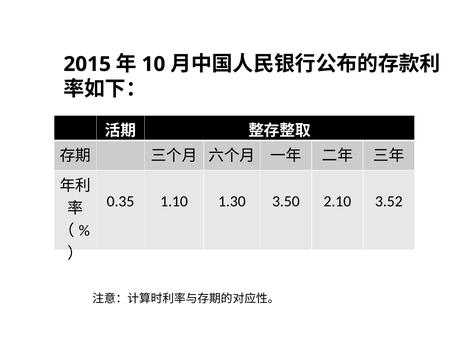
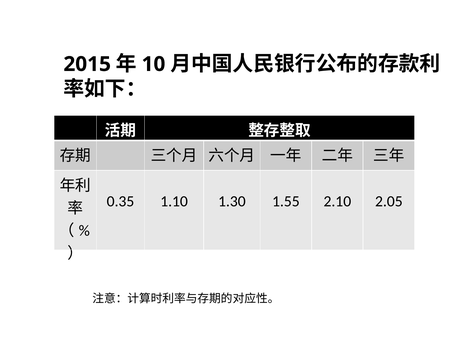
3.50: 3.50 -> 1.55
3.52: 3.52 -> 2.05
